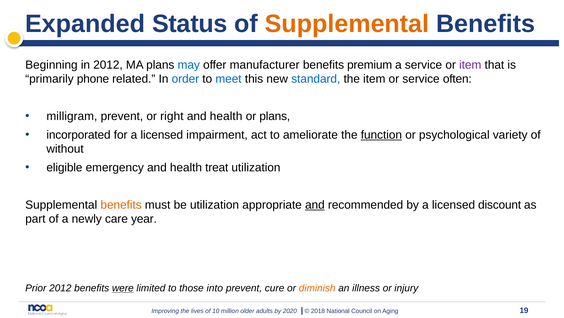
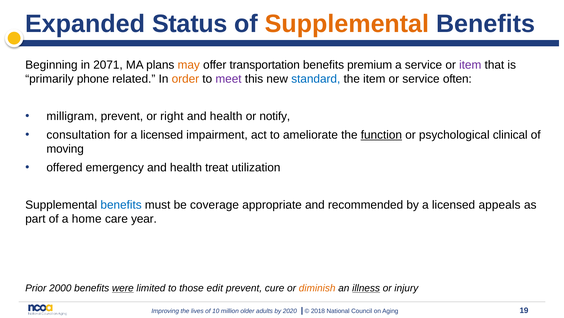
in 2012: 2012 -> 2071
may colour: blue -> orange
manufacturer: manufacturer -> transportation
order colour: blue -> orange
meet colour: blue -> purple
or plans: plans -> notify
incorporated: incorporated -> consultation
variety: variety -> clinical
without: without -> moving
eligible: eligible -> offered
benefits at (121, 204) colour: orange -> blue
be utilization: utilization -> coverage
and at (315, 204) underline: present -> none
discount: discount -> appeals
newly: newly -> home
Prior 2012: 2012 -> 2000
into: into -> edit
illness underline: none -> present
